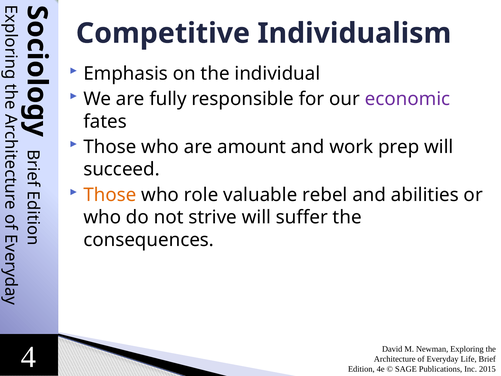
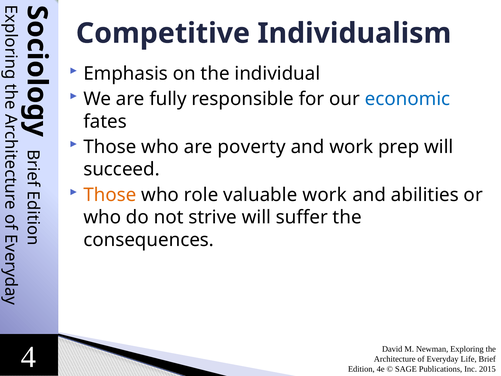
economic colour: purple -> blue
amount: amount -> poverty
valuable rebel: rebel -> work
